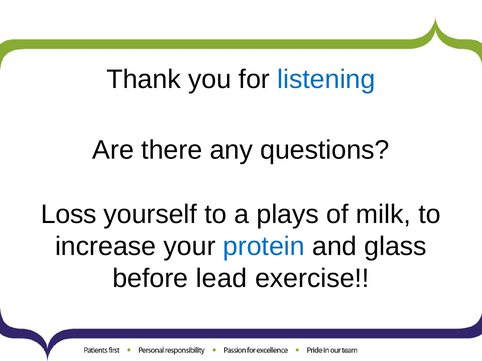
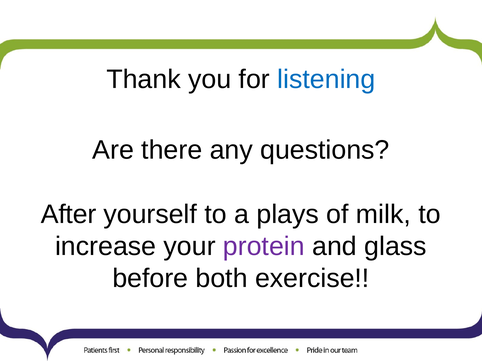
Loss: Loss -> After
protein colour: blue -> purple
lead: lead -> both
